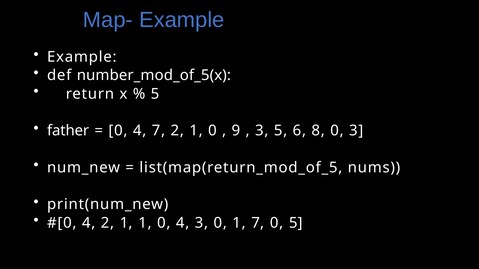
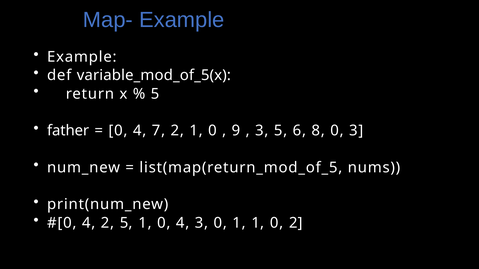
number_mod_of_5(x: number_mod_of_5(x -> variable_mod_of_5(x
4 2 1: 1 -> 5
1 7: 7 -> 1
0 5: 5 -> 2
